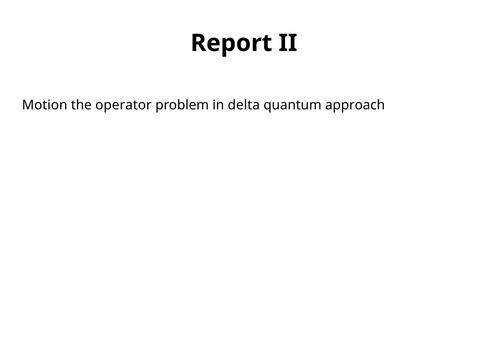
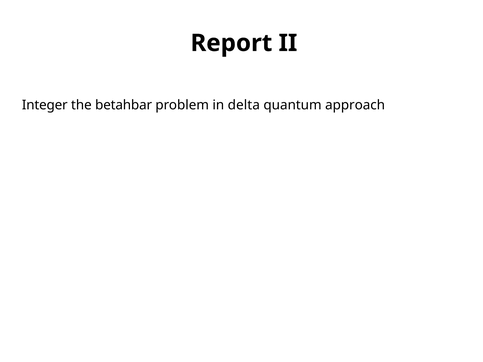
Motion: Motion -> Integer
operator: operator -> betahbar
